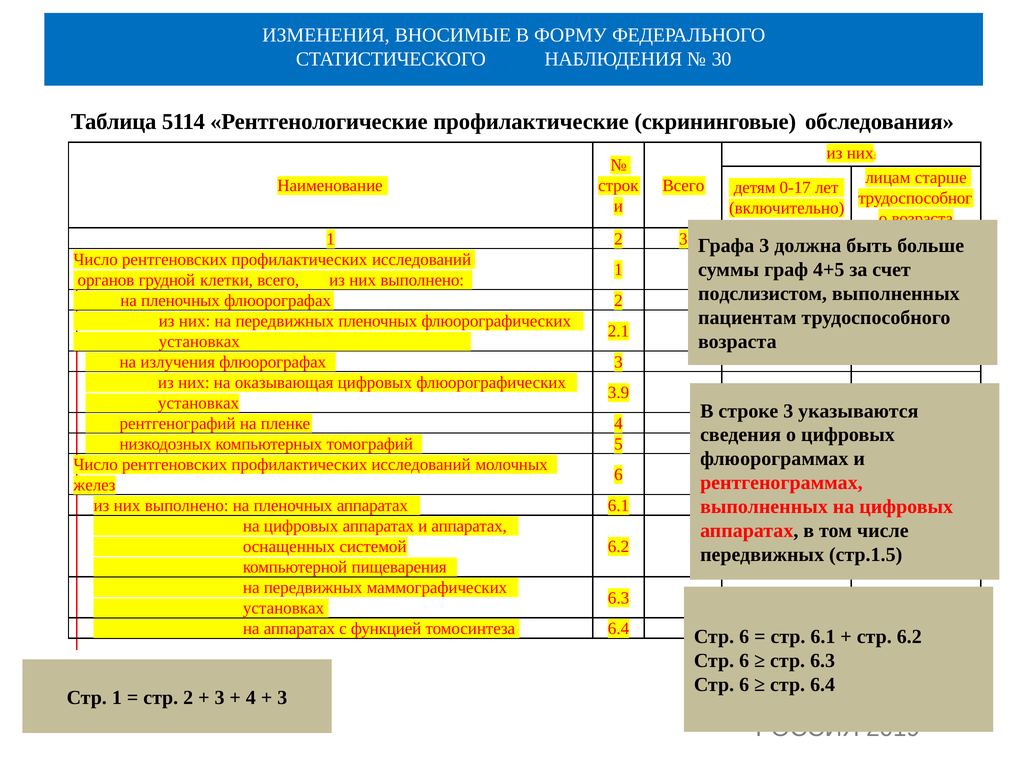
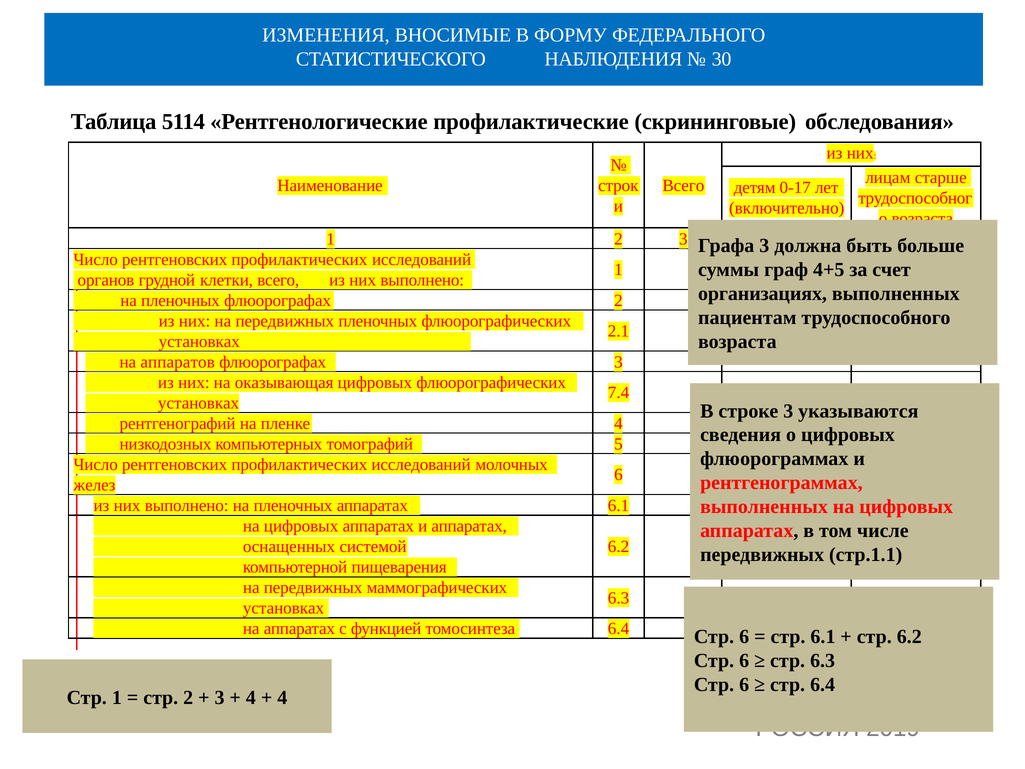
подслизистом: подслизистом -> организациях
излучения: излучения -> аппаратов
3.9: 3.9 -> 7.4
стр.1.5: стр.1.5 -> стр.1.1
3 at (282, 697): 3 -> 4
